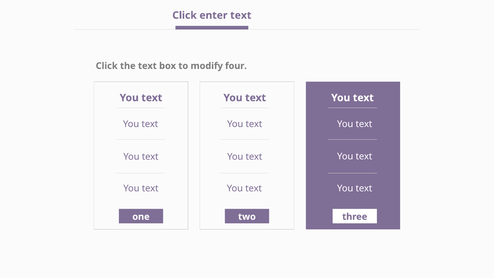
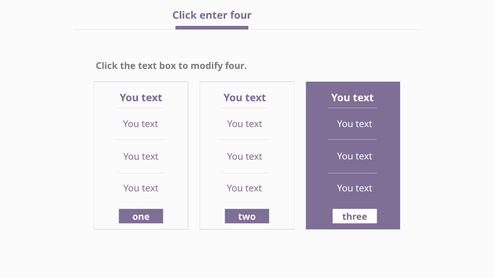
enter text: text -> four
